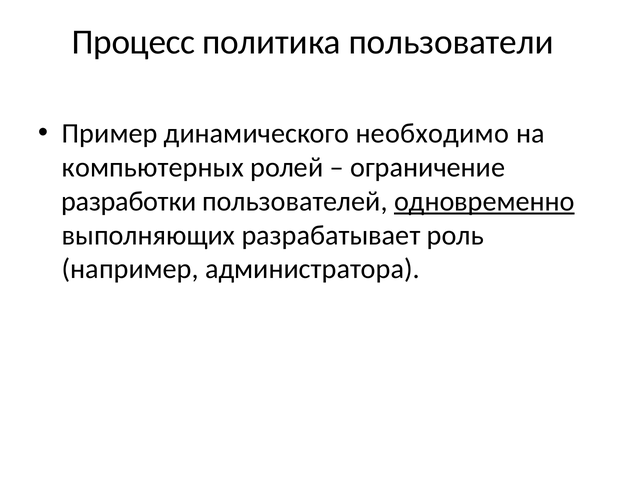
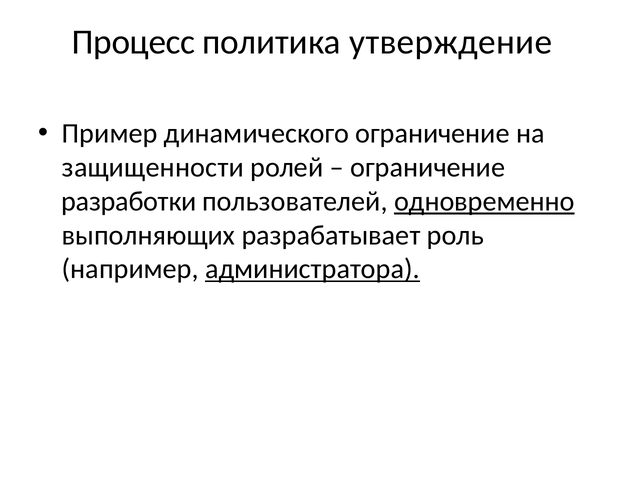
пользователи: пользователи -> утверждение
динамического необходимо: необходимо -> ограничение
компьютерных: компьютерных -> защищенности
администратора underline: none -> present
